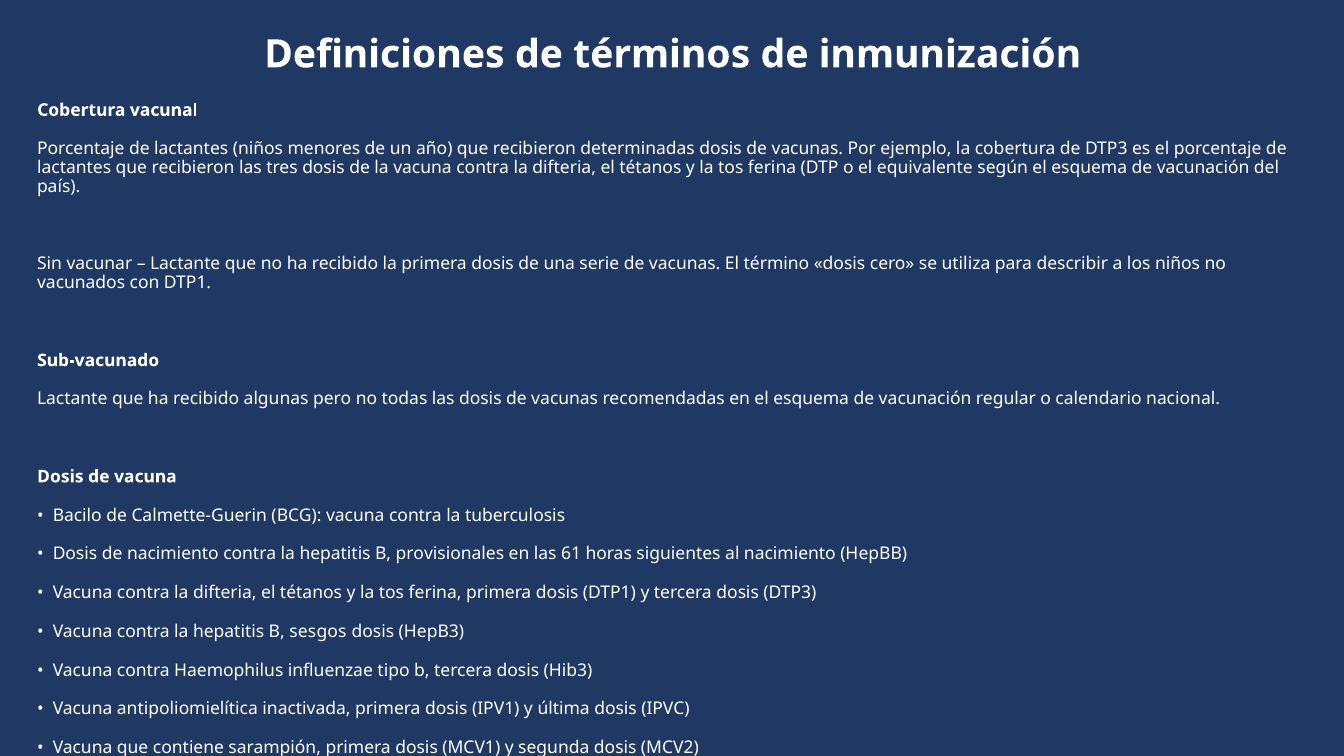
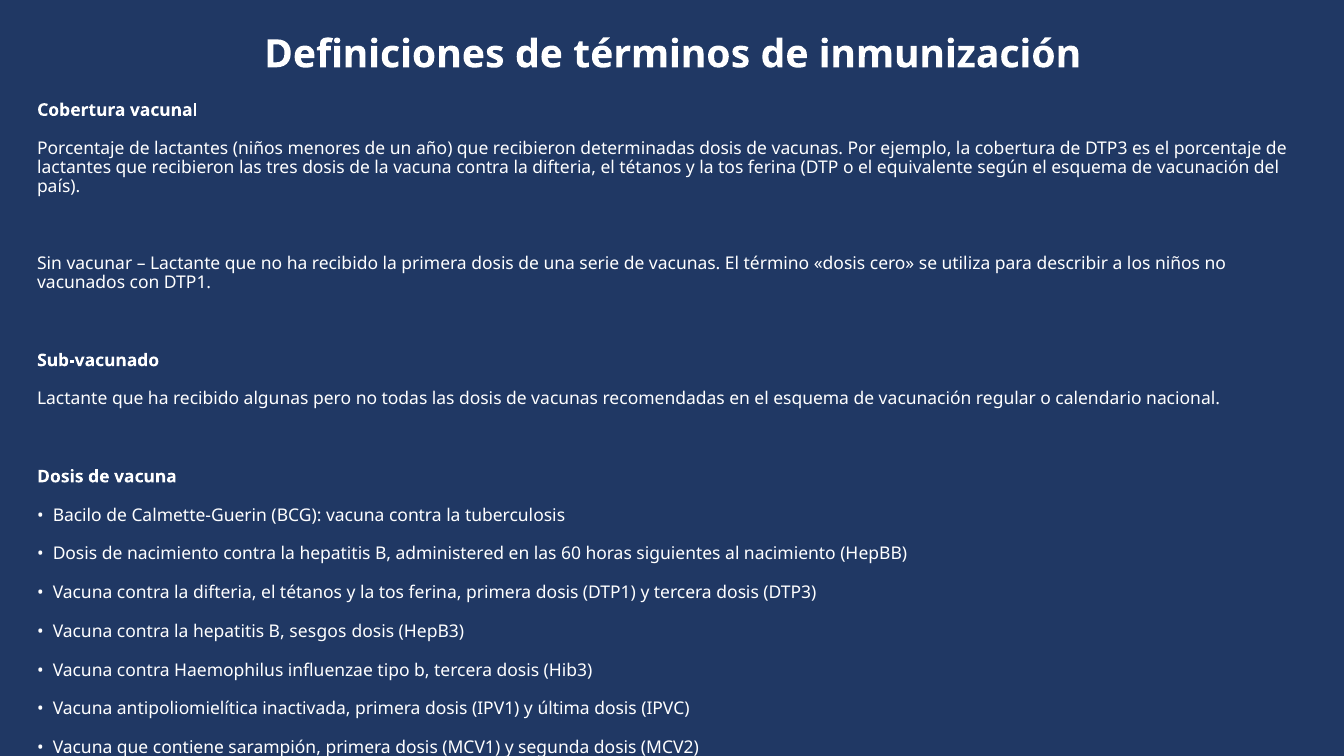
provisionales: provisionales -> administered
61: 61 -> 60
